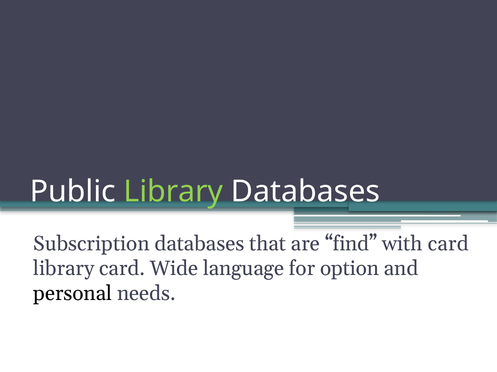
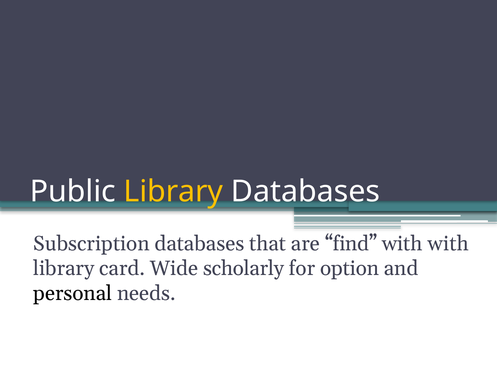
Library at (173, 192) colour: light green -> yellow
with card: card -> with
language: language -> scholarly
